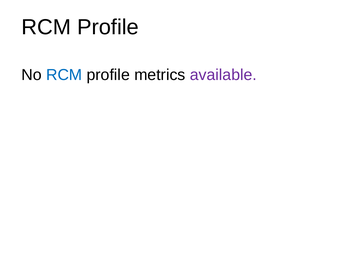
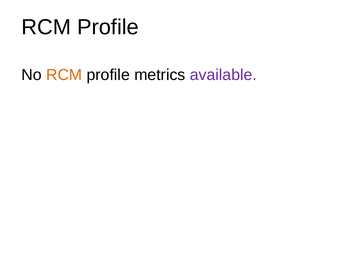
RCM at (64, 75) colour: blue -> orange
